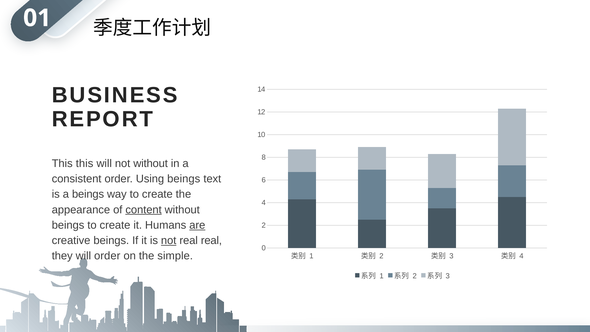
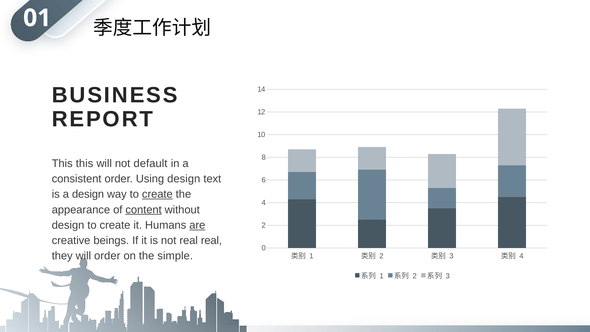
not without: without -> default
Using beings: beings -> design
a beings: beings -> design
create at (157, 194) underline: none -> present
beings at (68, 225): beings -> design
not at (169, 240) underline: present -> none
